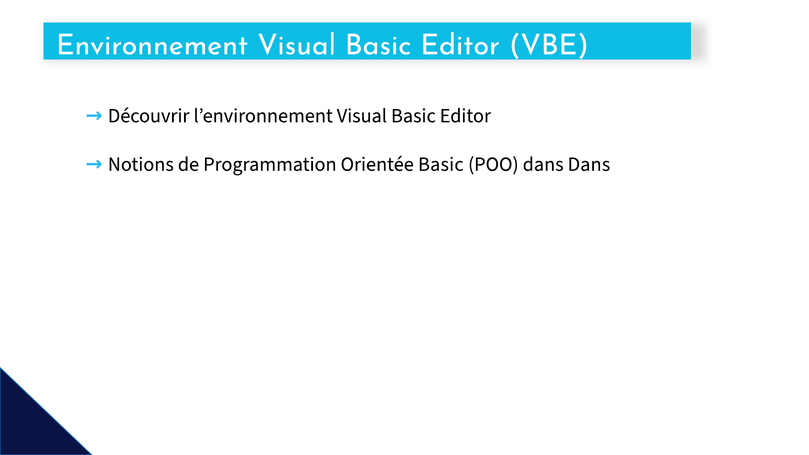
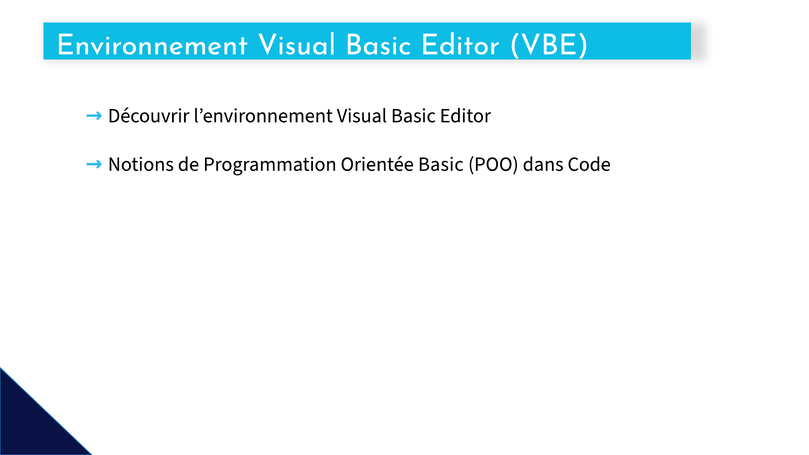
dans Dans: Dans -> Code
